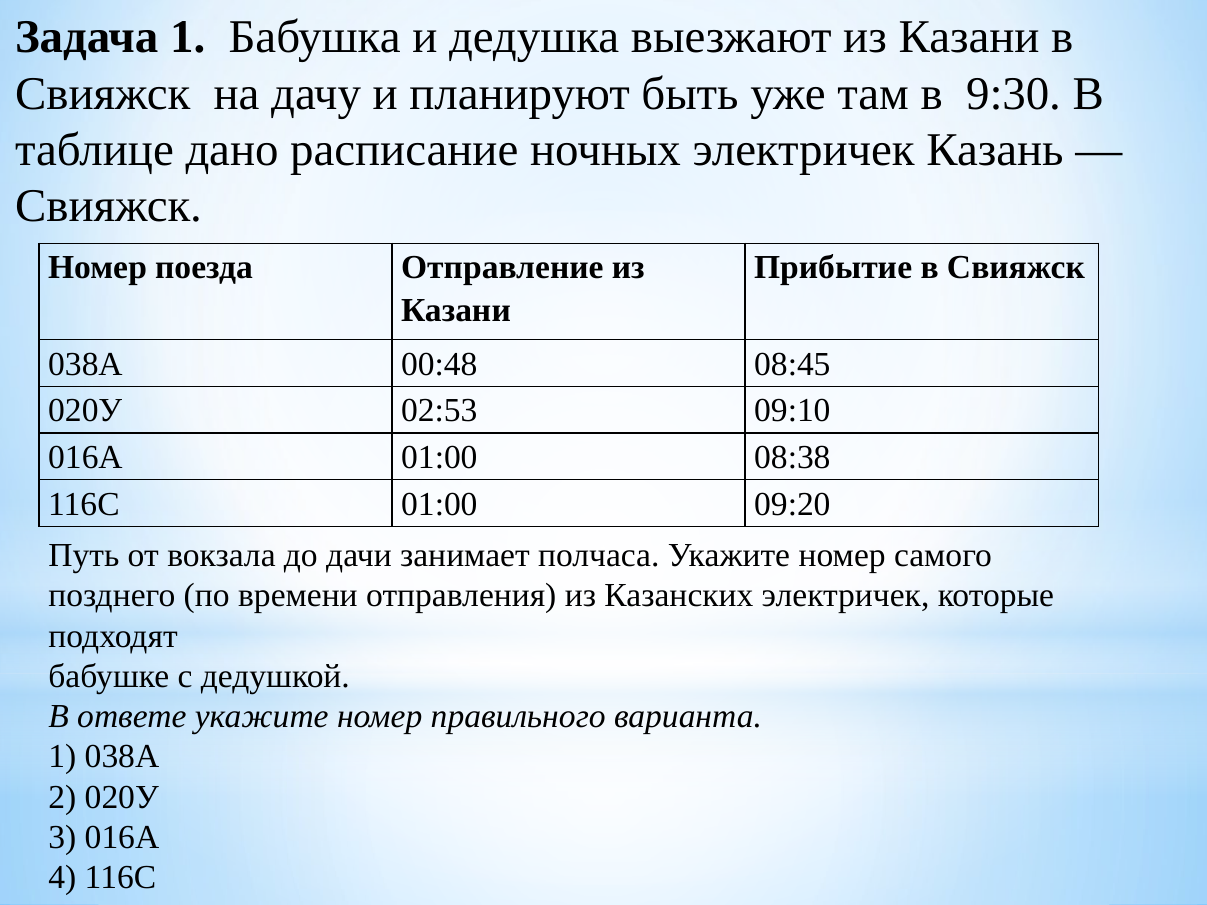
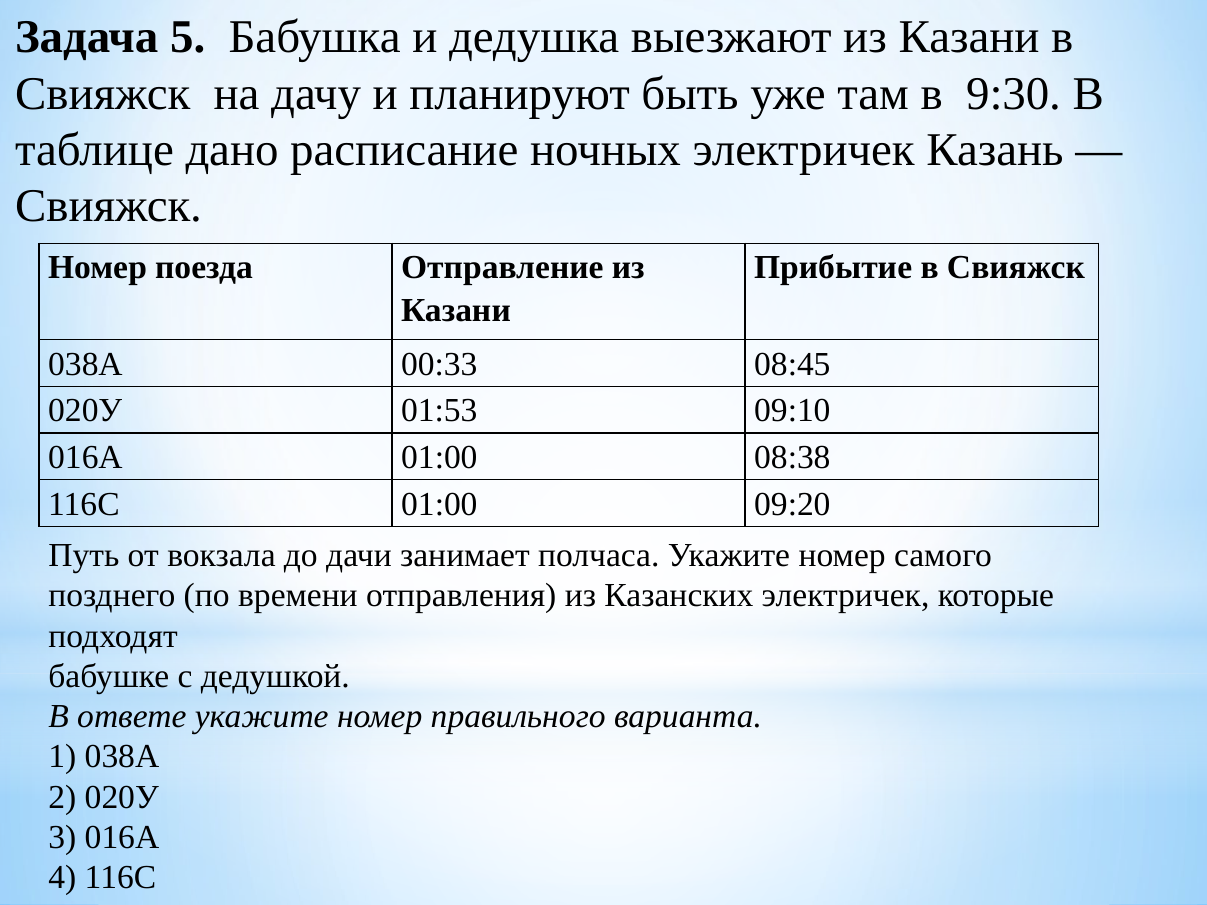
Задача 1: 1 -> 5
00:48: 00:48 -> 00:33
02:53: 02:53 -> 01:53
